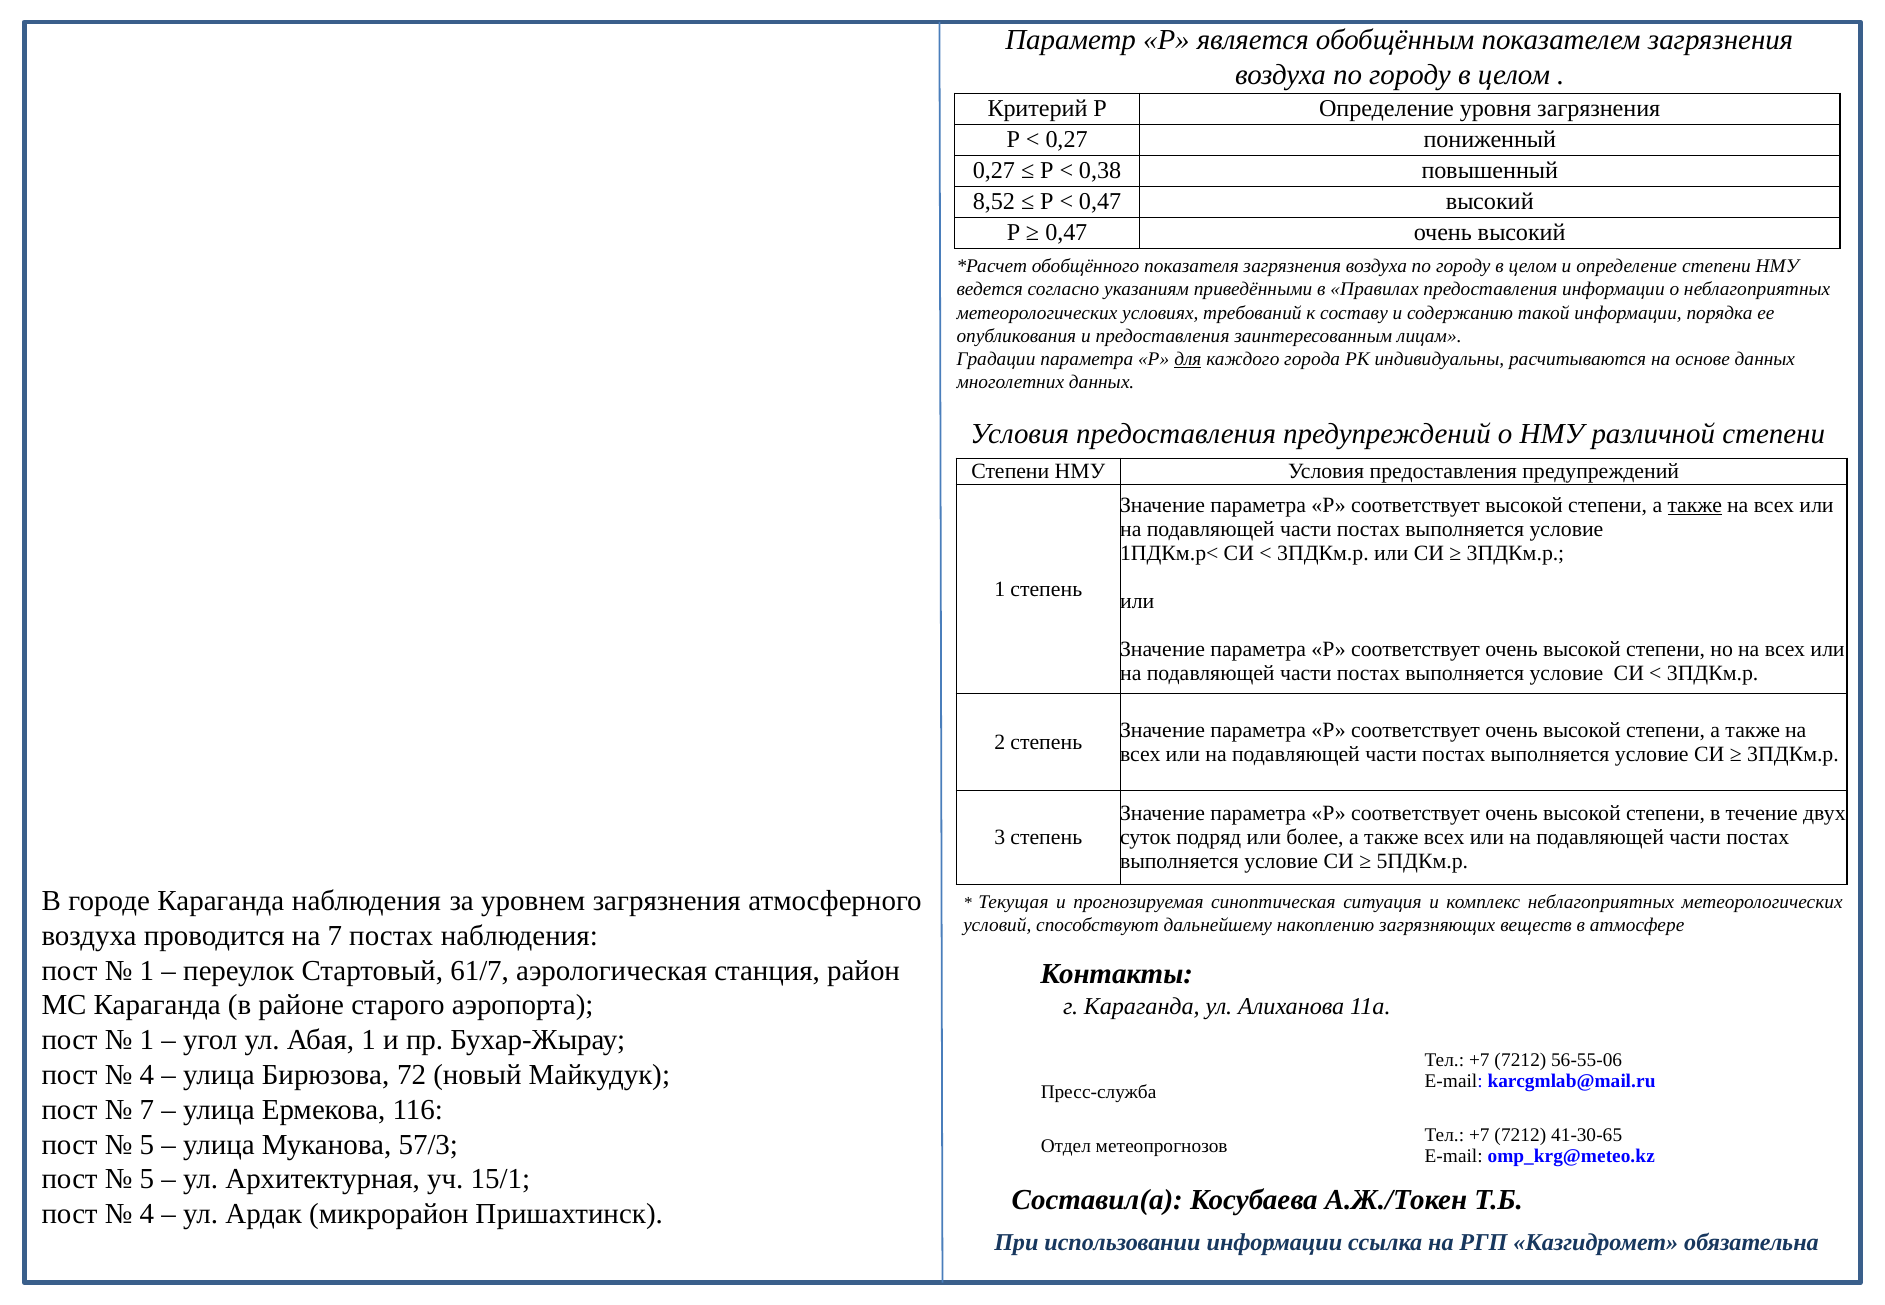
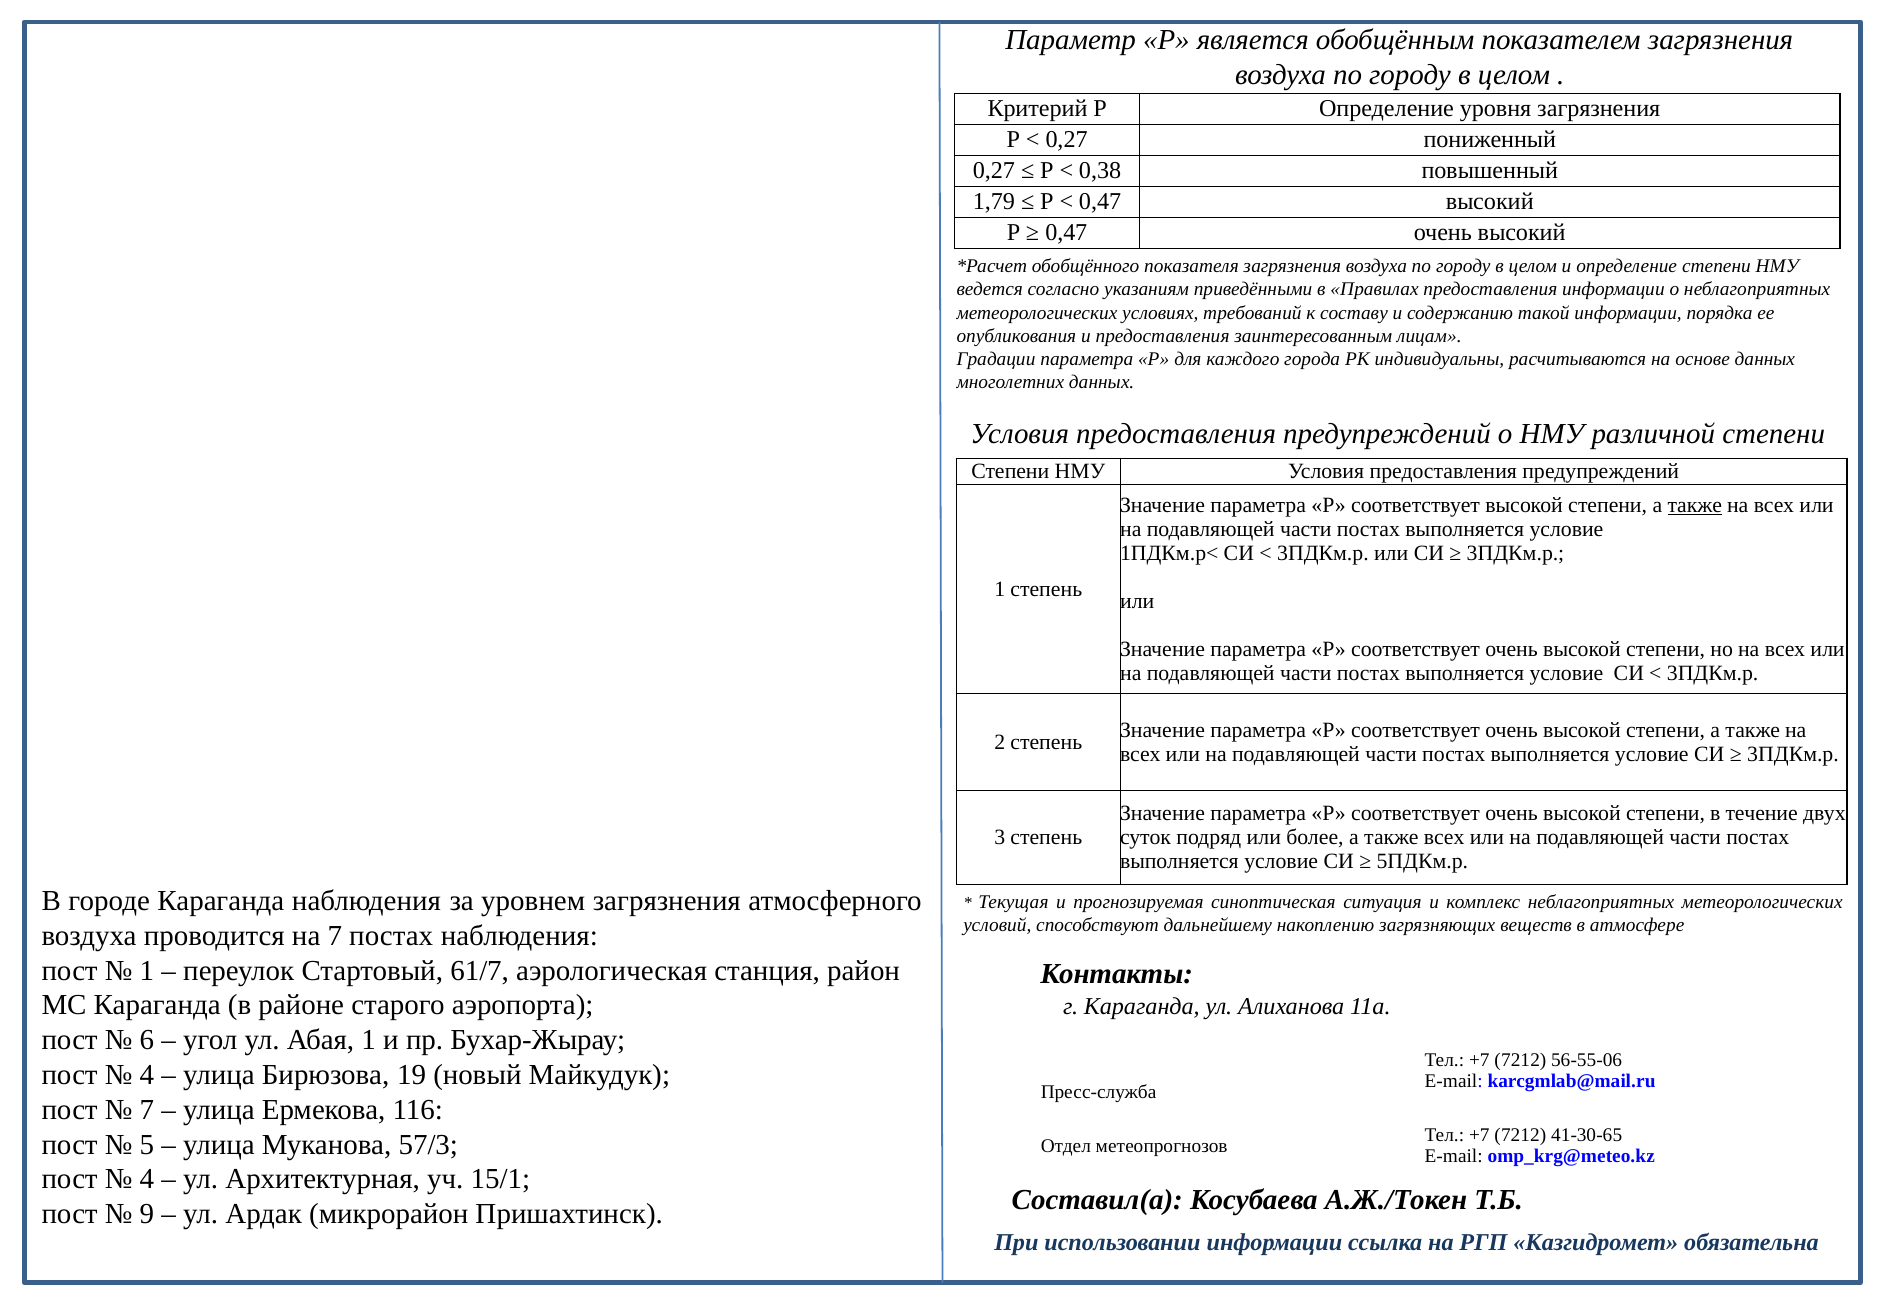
8,52: 8,52 -> 1,79
для underline: present -> none
1 at (147, 1040): 1 -> 6
72: 72 -> 19
5 at (147, 1179): 5 -> 4
4 at (147, 1214): 4 -> 9
